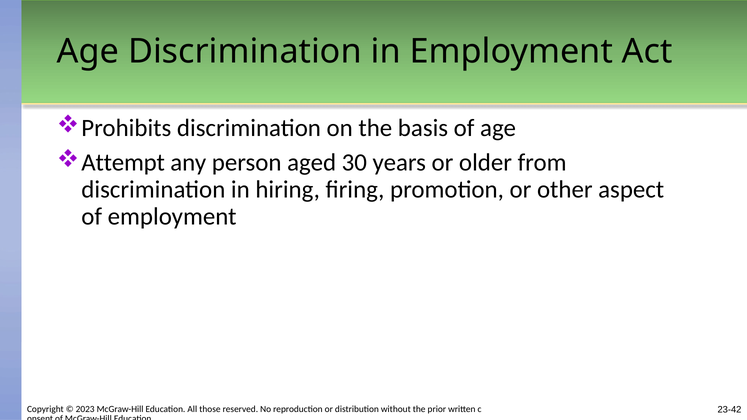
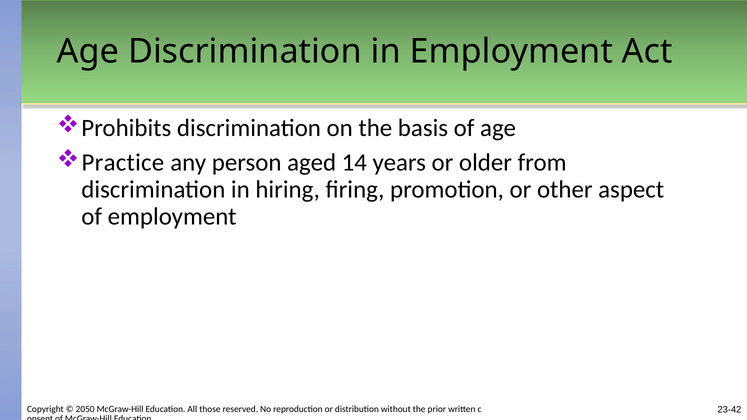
Attempt: Attempt -> Practice
30: 30 -> 14
2023: 2023 -> 2050
